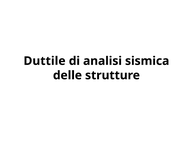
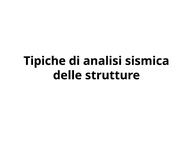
Duttile: Duttile -> Tipiche
